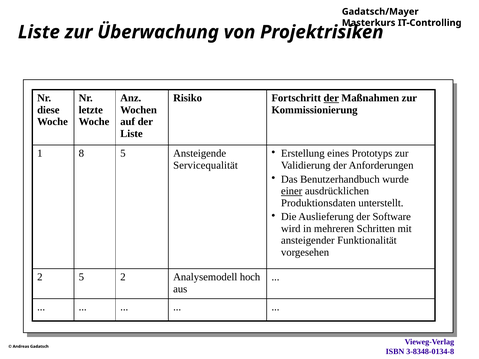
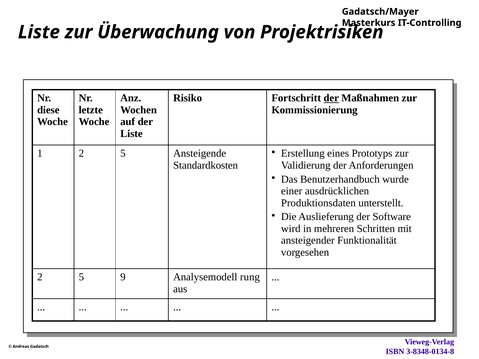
1 8: 8 -> 2
Servicequalität: Servicequalität -> Standardkosten
einer underline: present -> none
5 2: 2 -> 9
hoch: hoch -> rung
